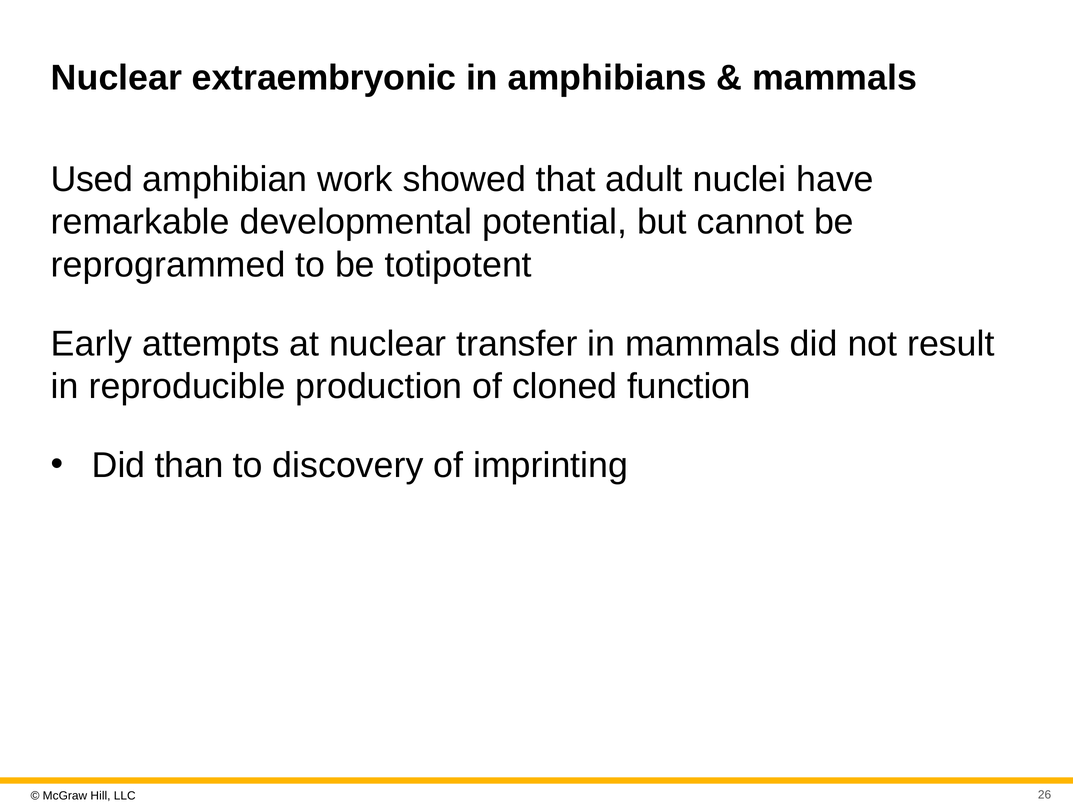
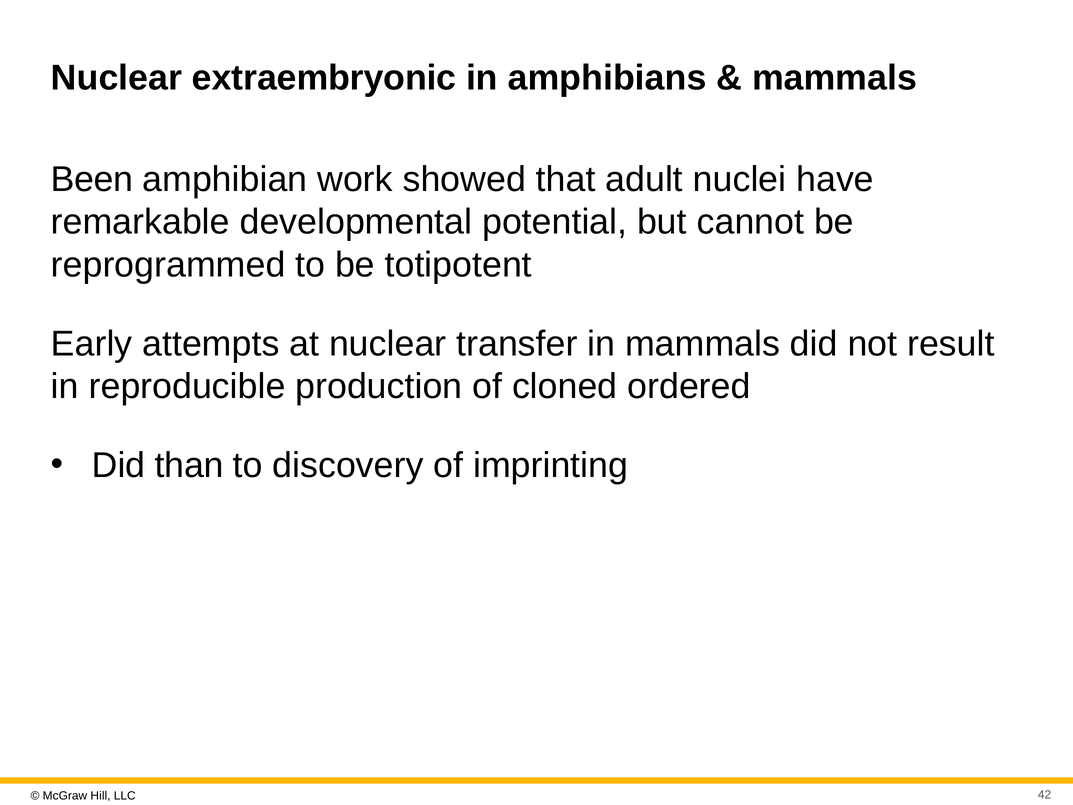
Used: Used -> Been
function: function -> ordered
26: 26 -> 42
